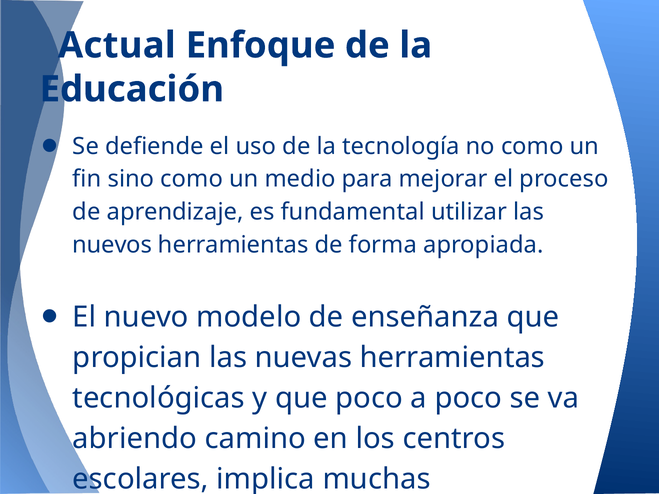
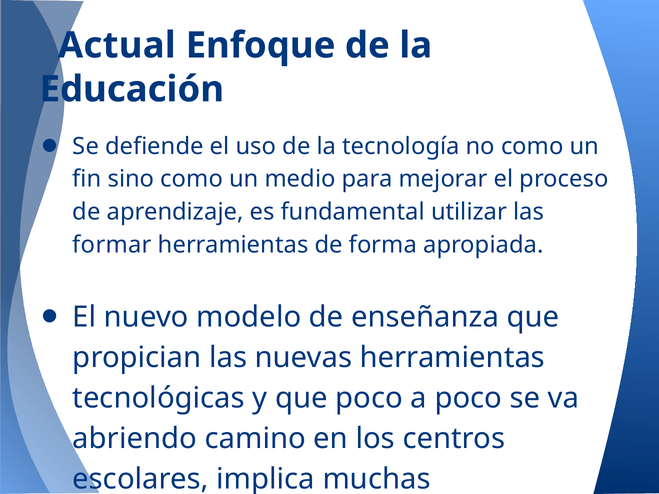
nuevos: nuevos -> formar
